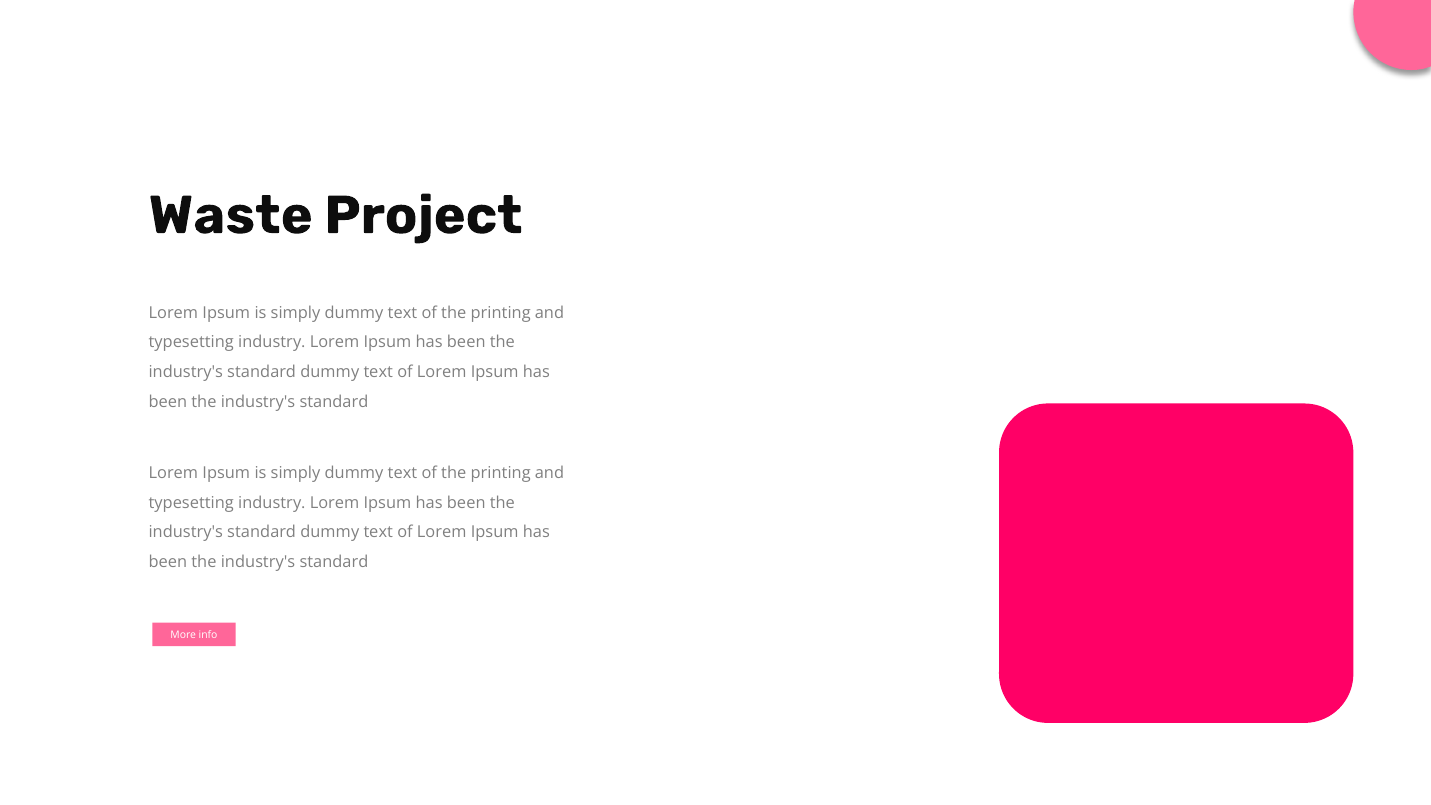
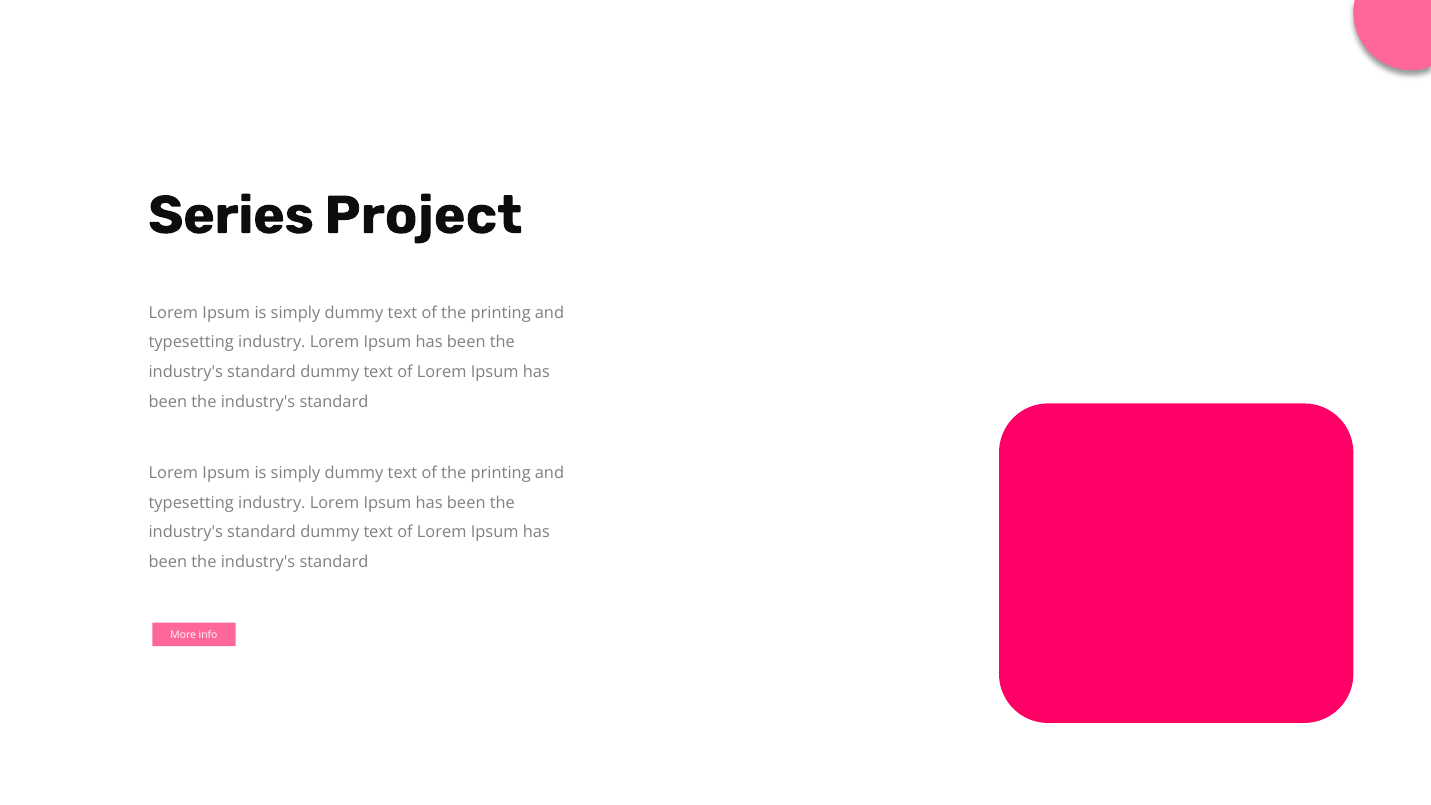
Waste: Waste -> Series
